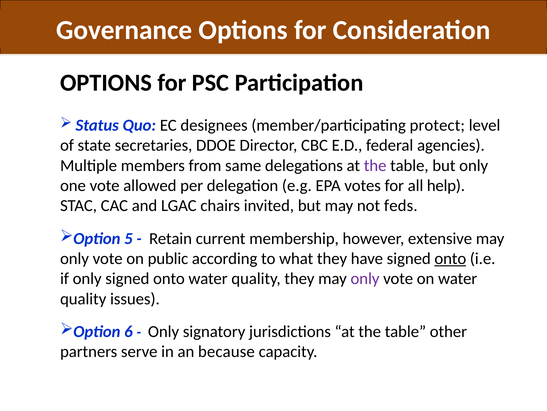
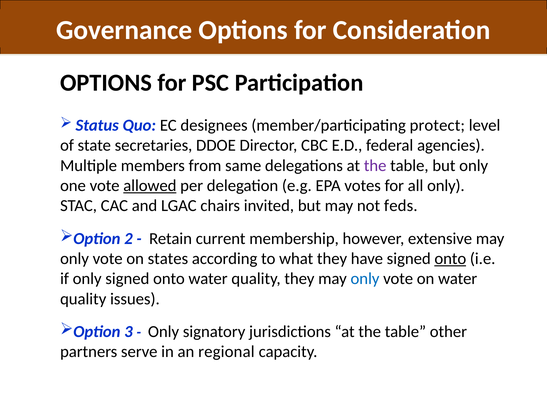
allowed underline: none -> present
all help: help -> only
5: 5 -> 2
public: public -> states
only at (365, 278) colour: purple -> blue
6: 6 -> 3
because: because -> regional
